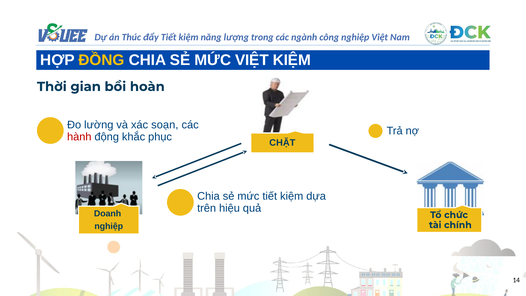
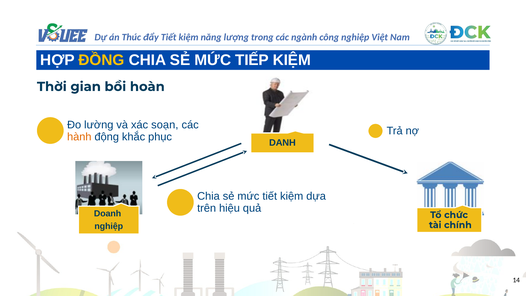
MỨC VIỆT: VIỆT -> TIẾP
hành colour: red -> orange
CHẶT: CHẶT -> DANH
